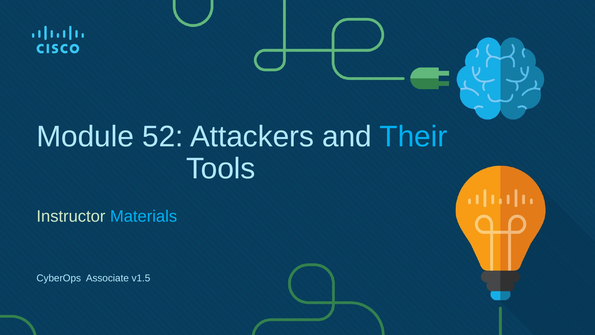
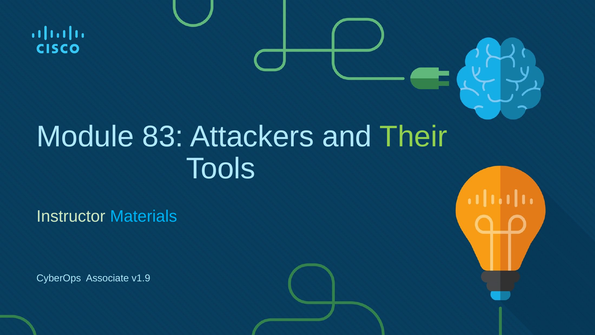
52: 52 -> 83
Their colour: light blue -> light green
v1.5: v1.5 -> v1.9
